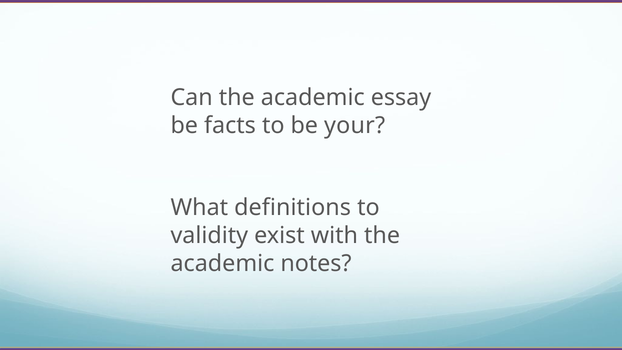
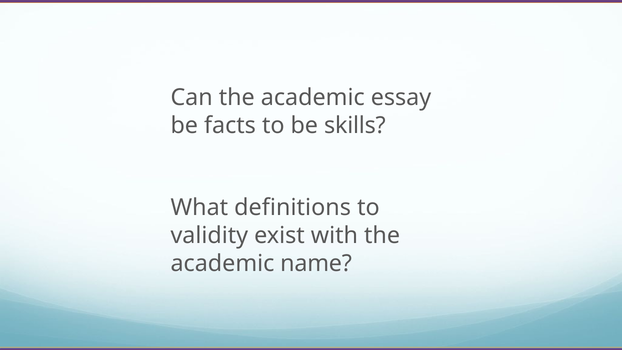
your: your -> skills
notes: notes -> name
